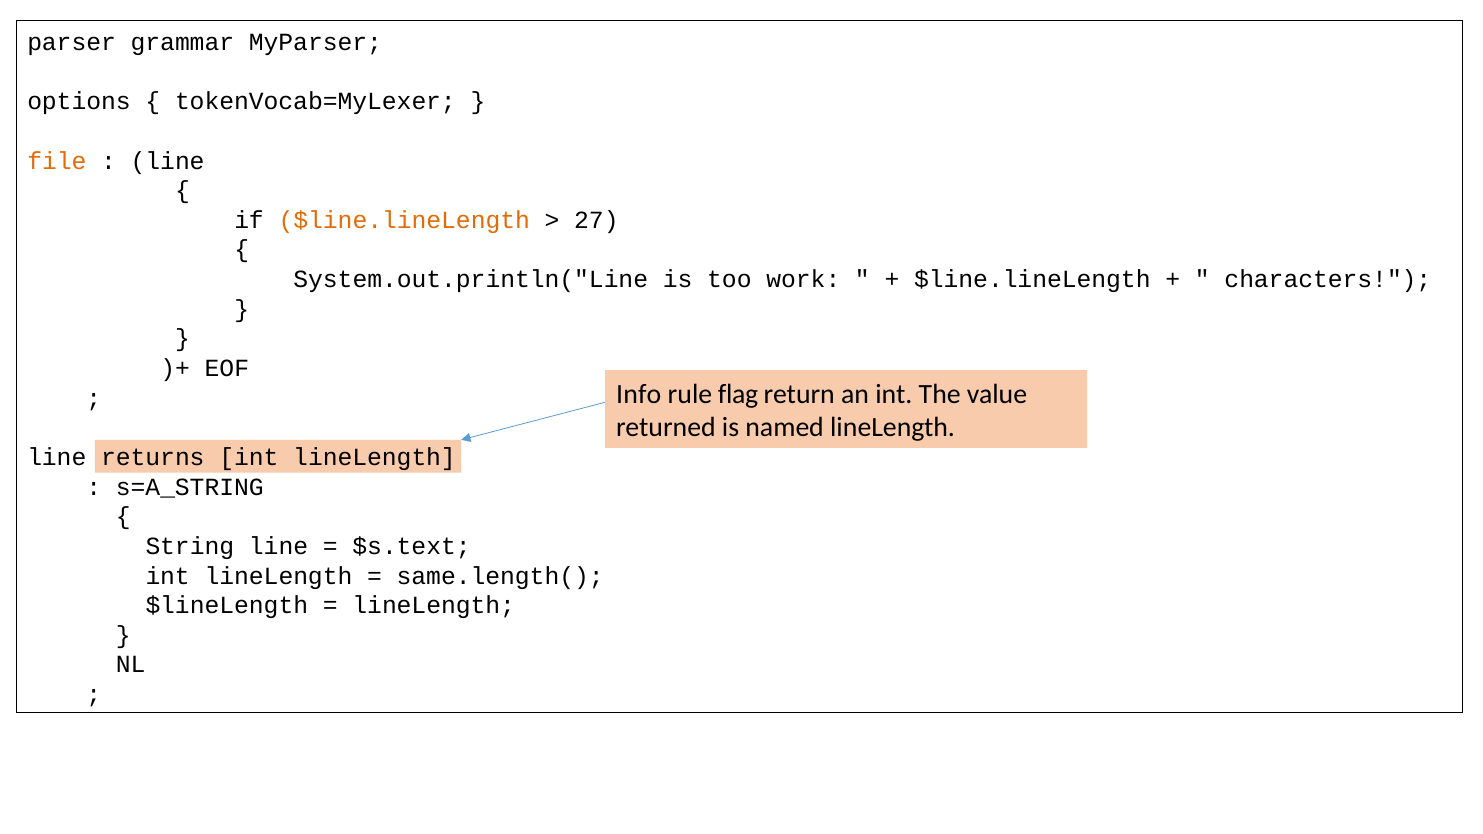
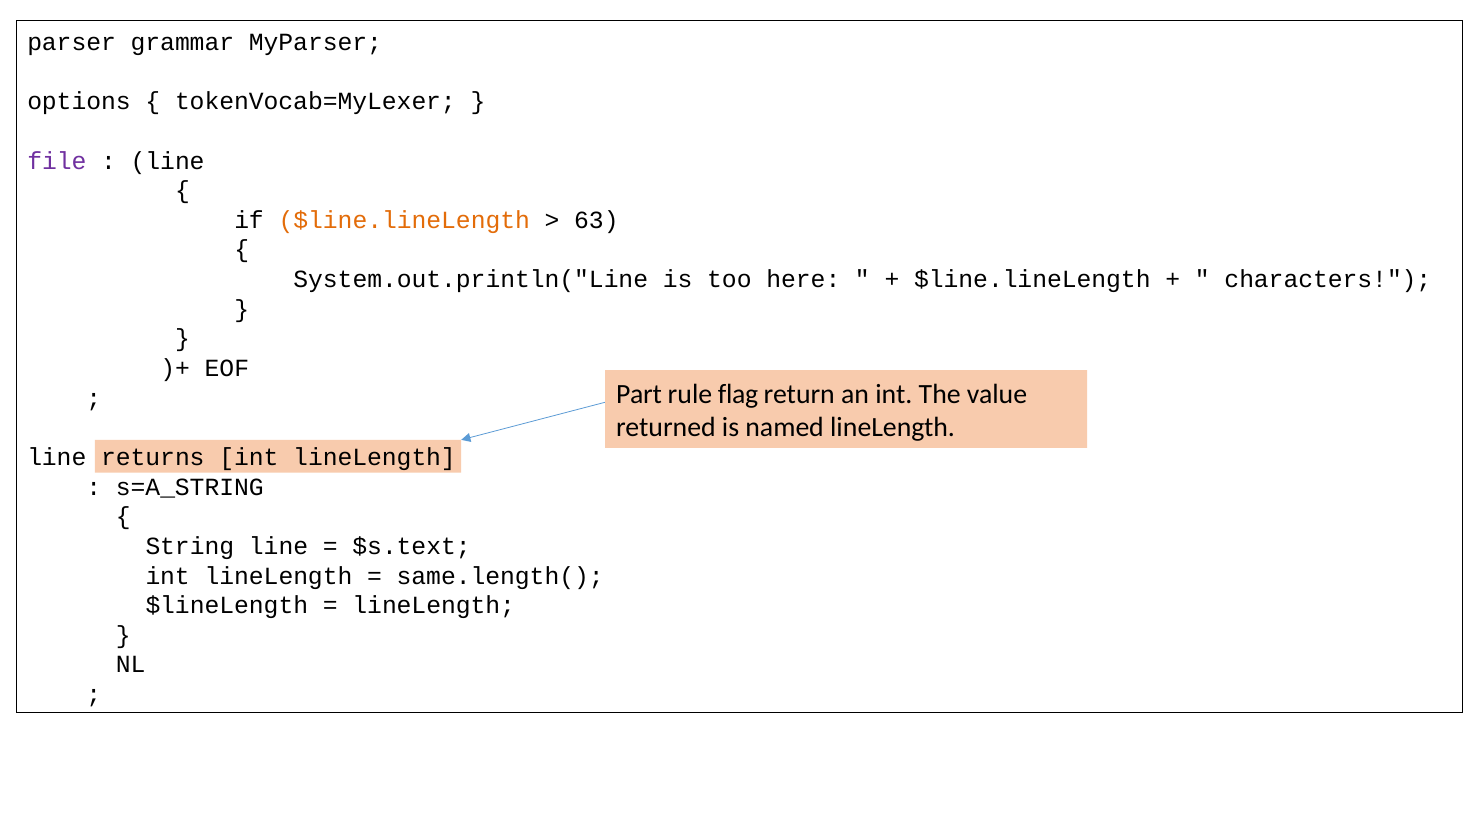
file colour: orange -> purple
27: 27 -> 63
work: work -> here
Info: Info -> Part
